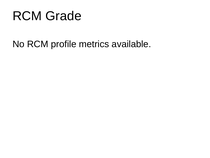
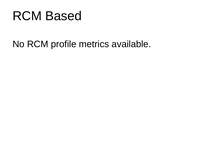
Grade: Grade -> Based
